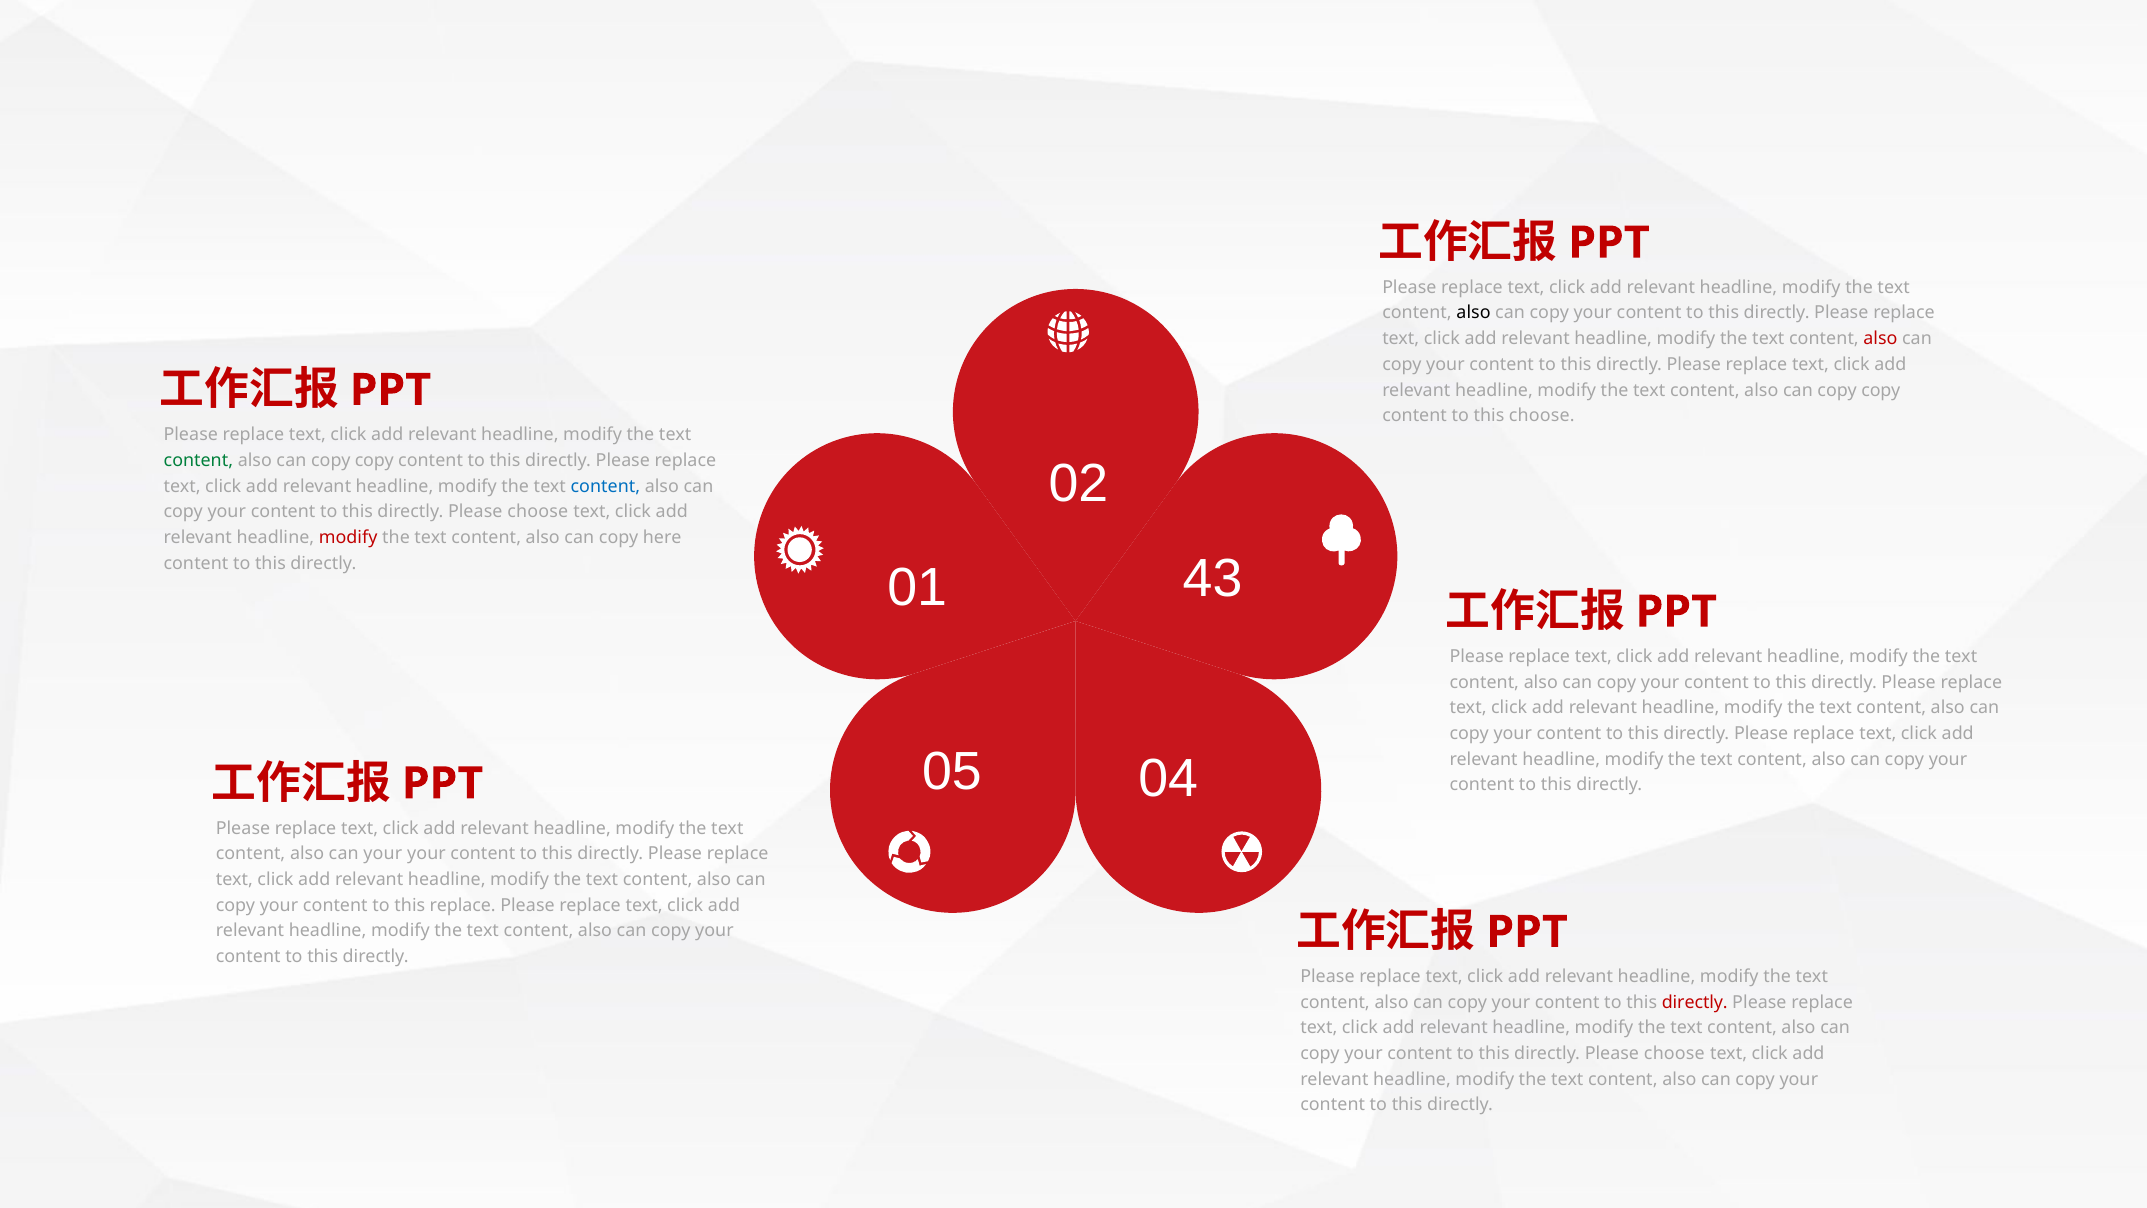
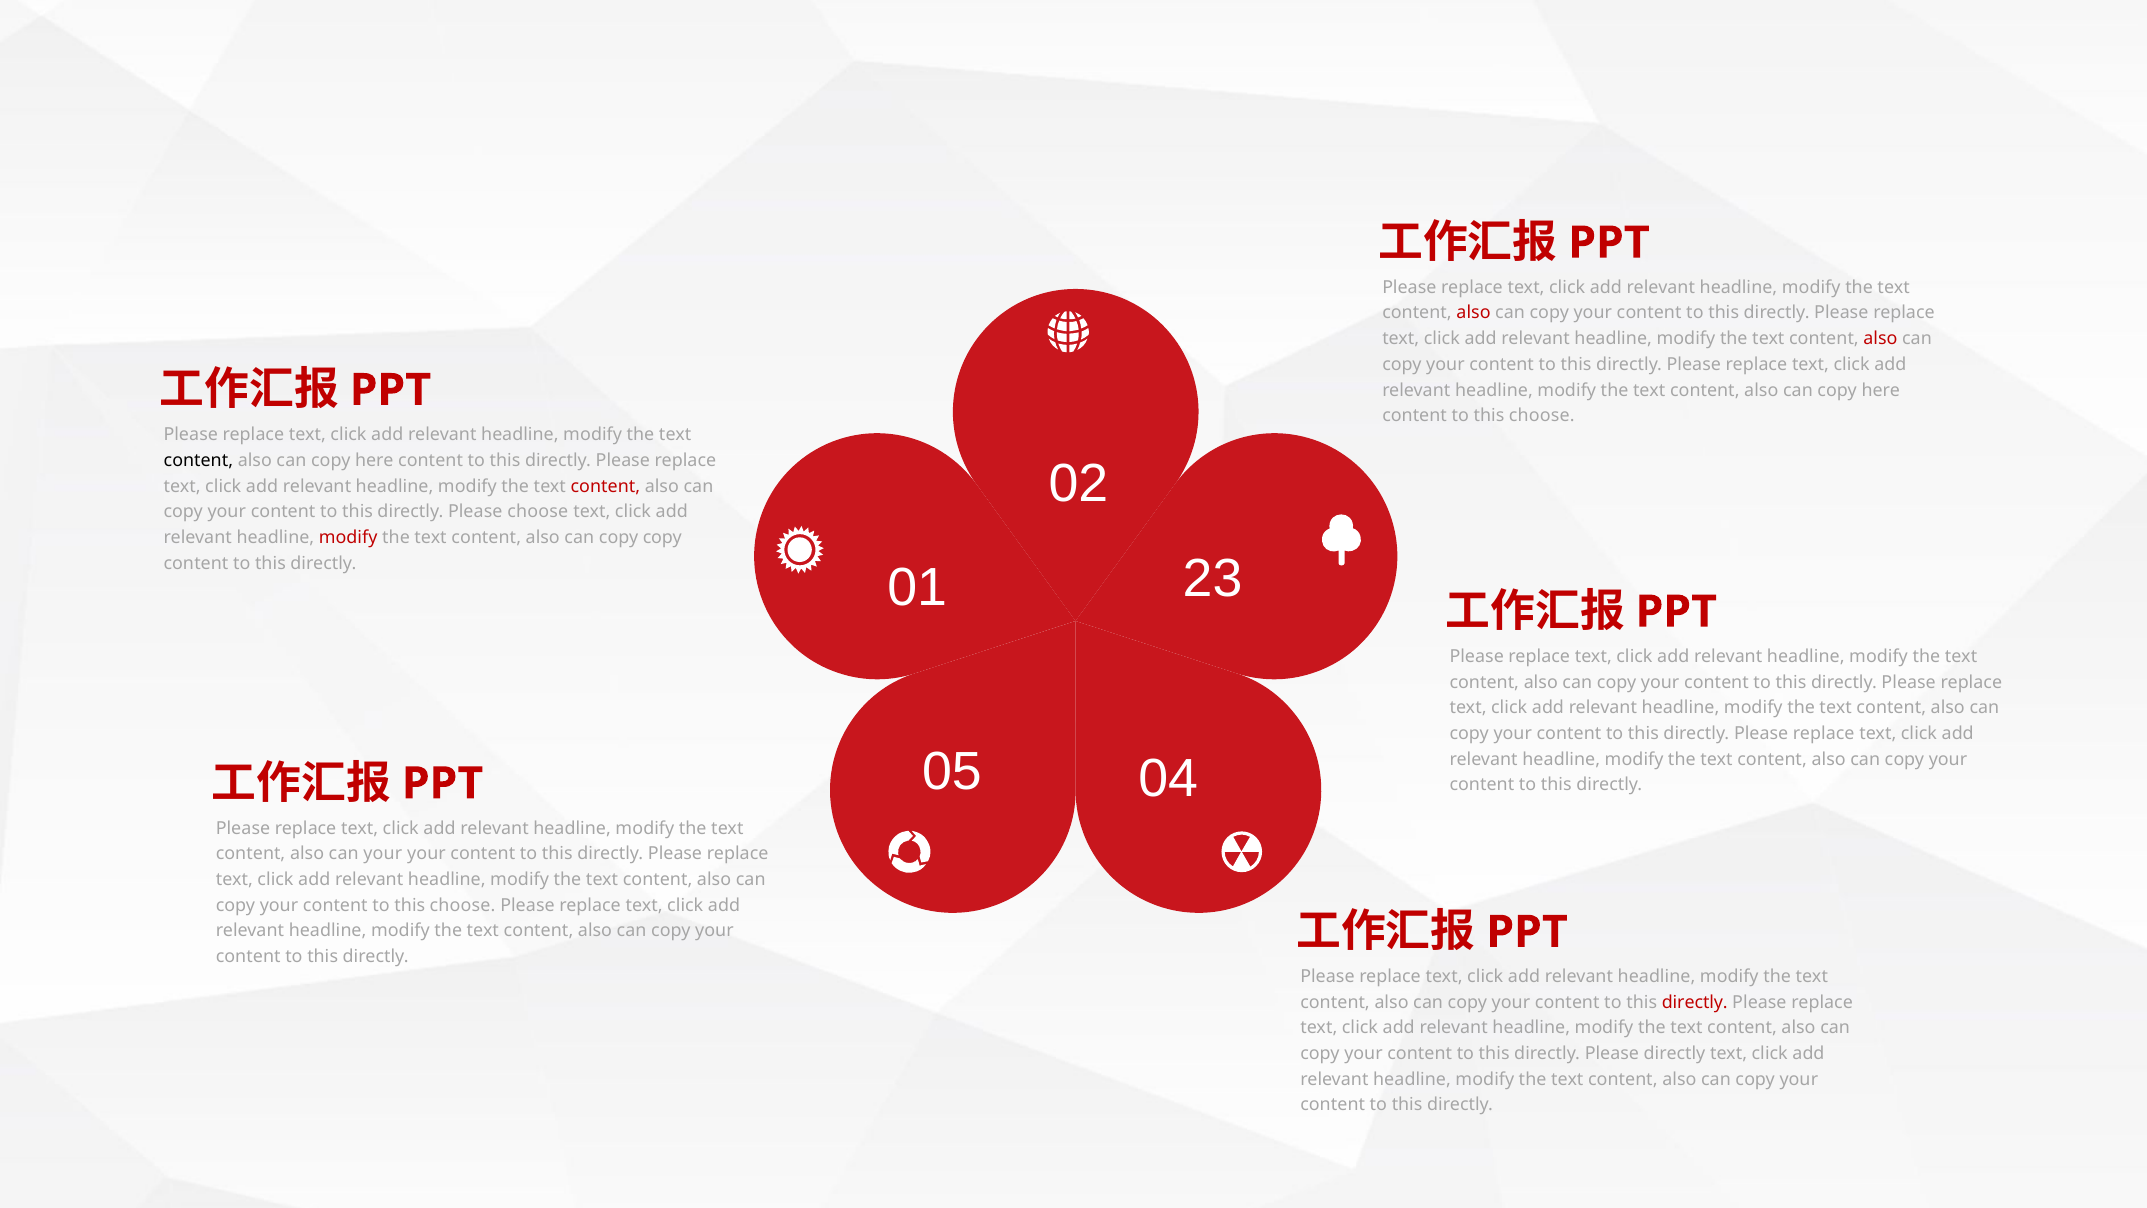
also at (1474, 313) colour: black -> red
copy at (1881, 390): copy -> here
content at (198, 460) colour: green -> black
copy at (374, 460): copy -> here
content at (605, 486) colour: blue -> red
copy here: here -> copy
43: 43 -> 23
replace at (463, 905): replace -> choose
choose at (1674, 1053): choose -> directly
